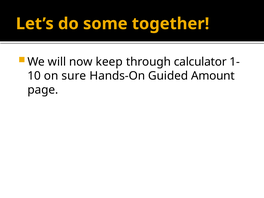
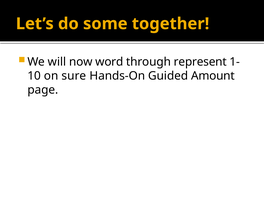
keep: keep -> word
calculator: calculator -> represent
